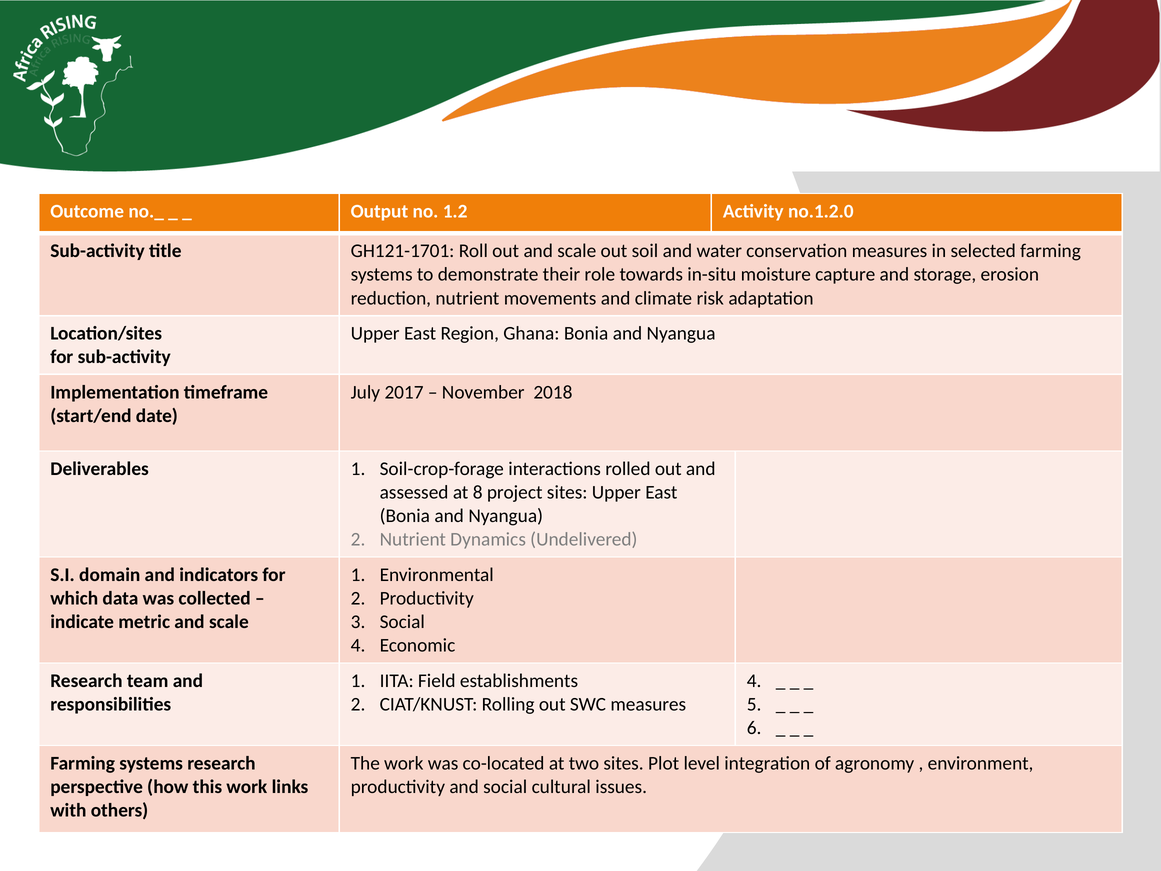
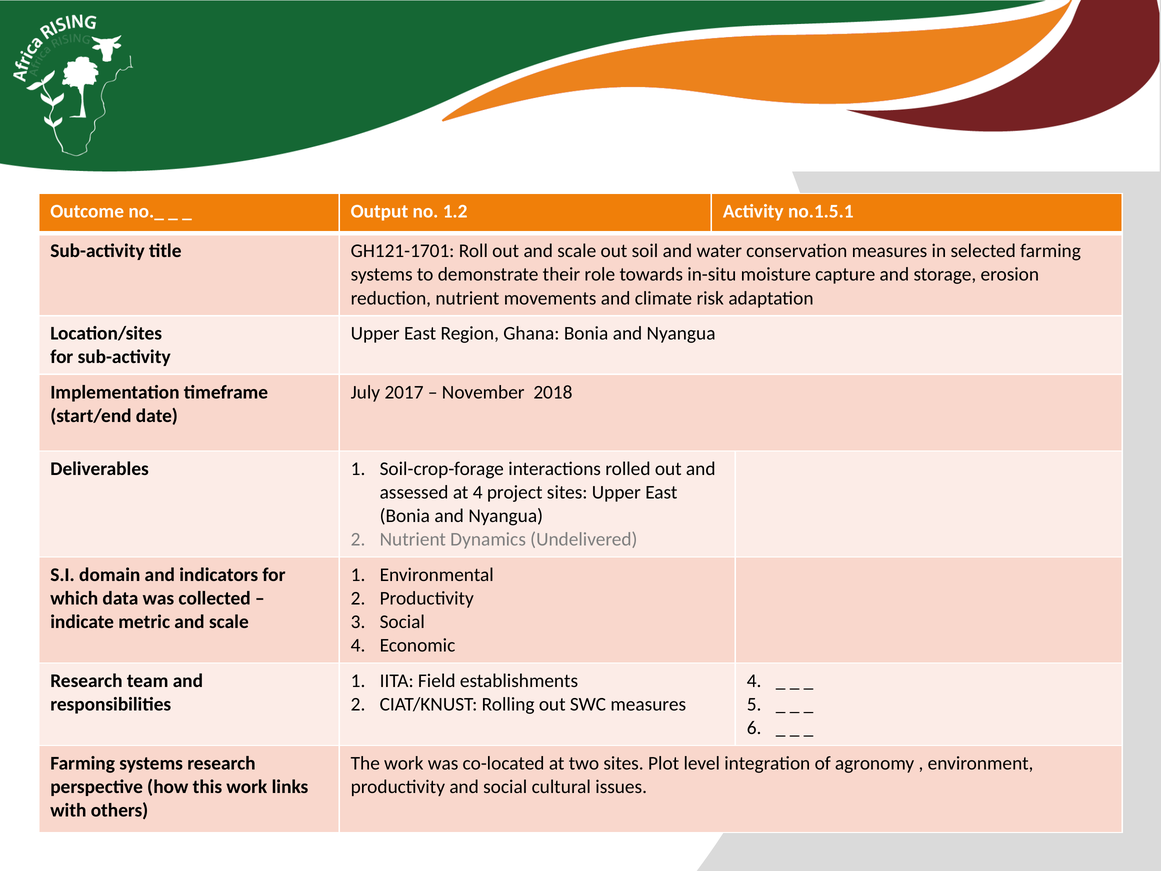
no.1.2.0: no.1.2.0 -> no.1.5.1
at 8: 8 -> 4
